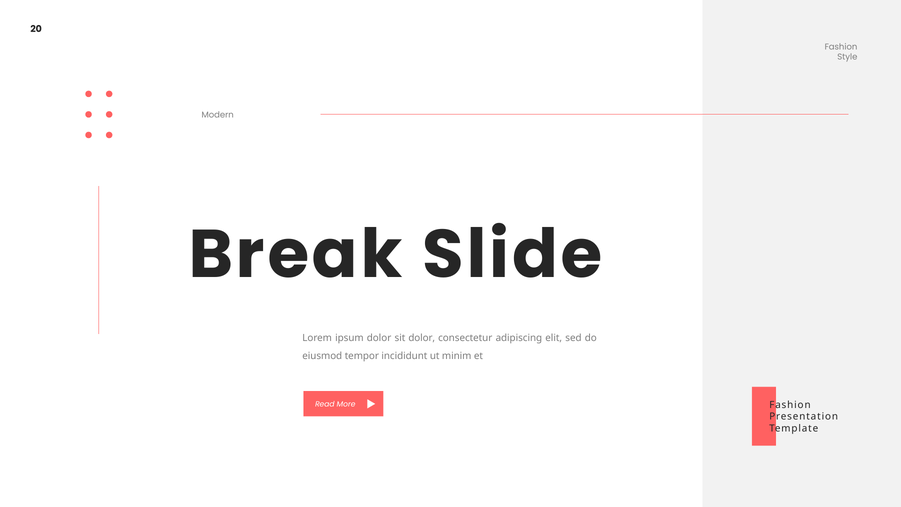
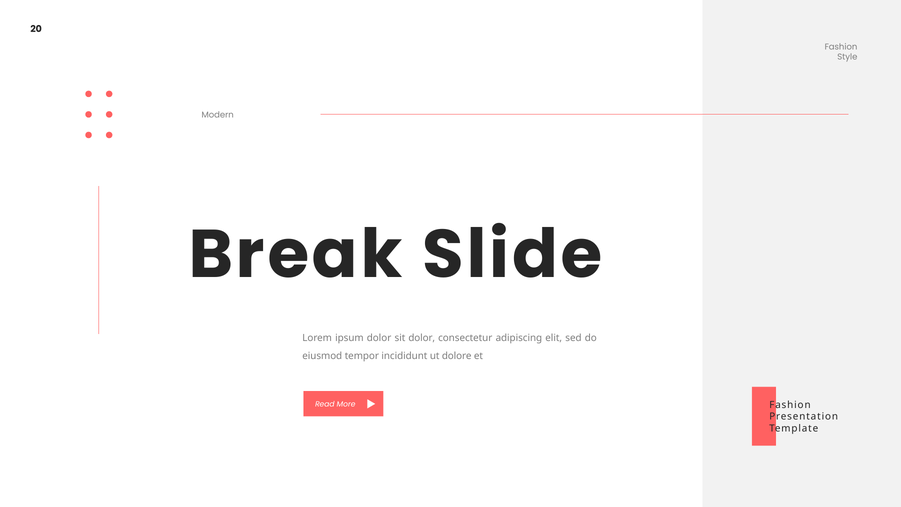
minim: minim -> dolore
